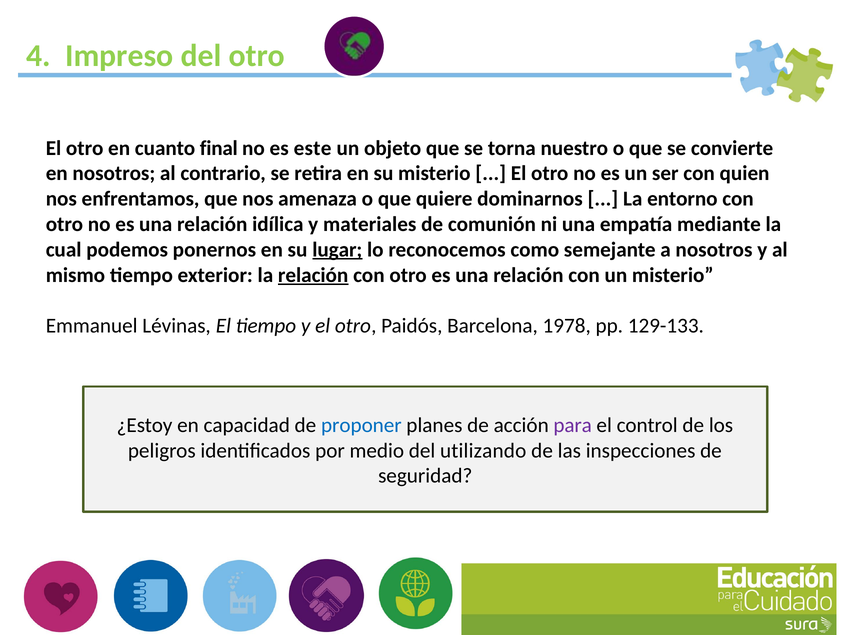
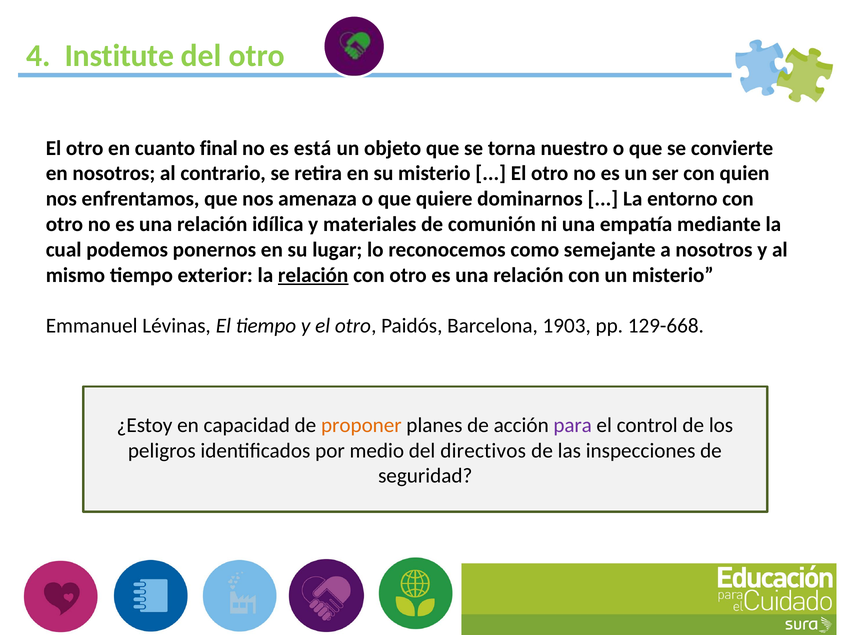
Impreso: Impreso -> Institute
este: este -> está
lugar underline: present -> none
1978: 1978 -> 1903
129-133: 129-133 -> 129-668
proponer colour: blue -> orange
utilizando: utilizando -> directivos
